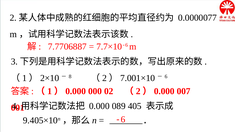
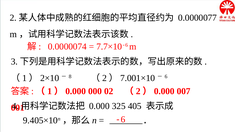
7.7706887: 7.7706887 -> 0.0000074
089: 089 -> 325
